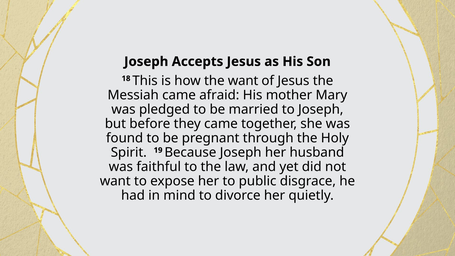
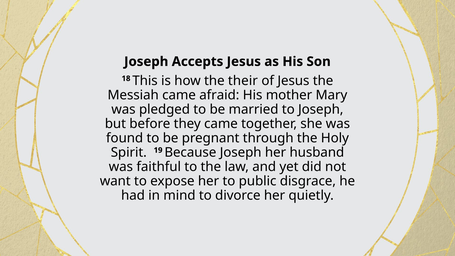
the want: want -> their
